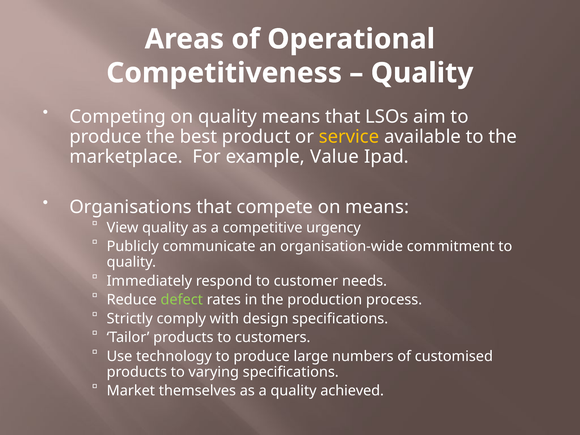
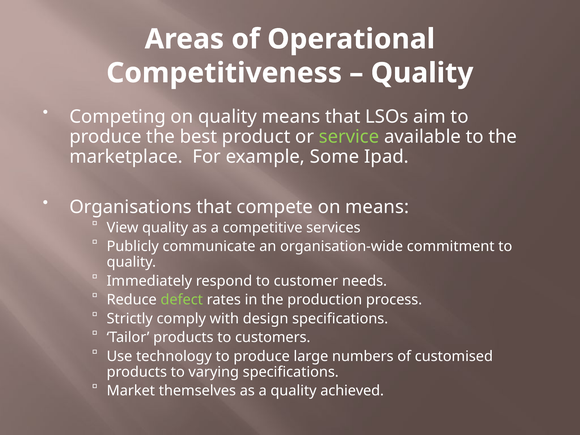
service colour: yellow -> light green
Value: Value -> Some
urgency: urgency -> services
